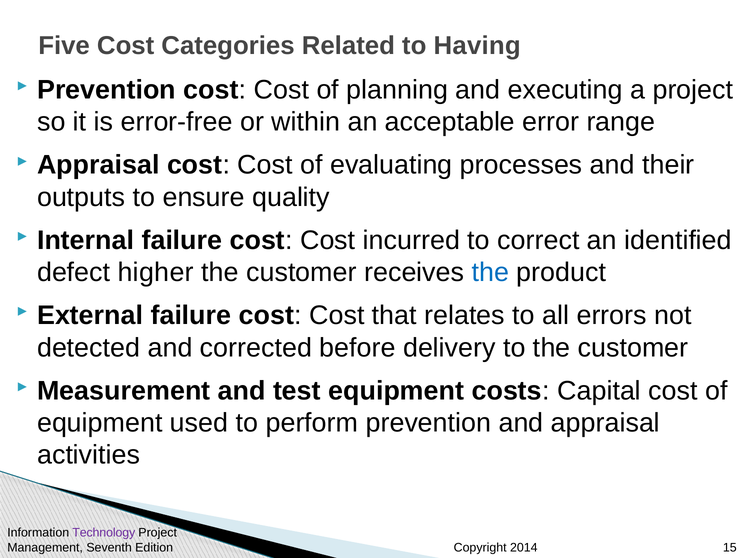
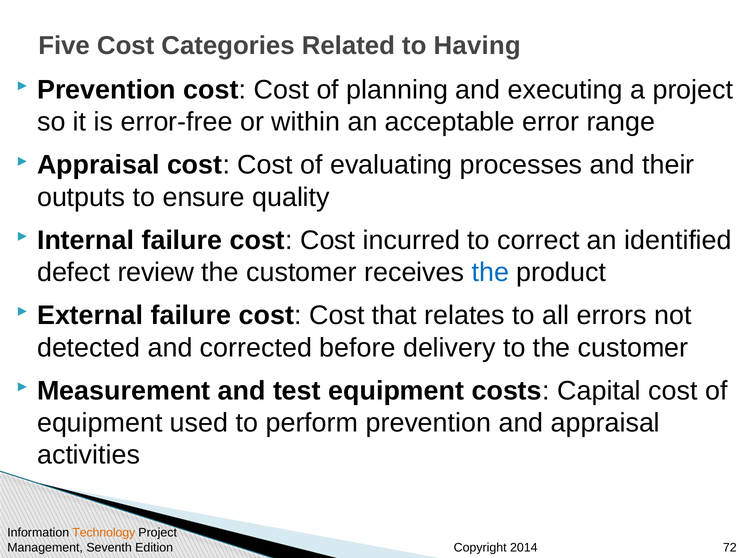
higher: higher -> review
Technology colour: purple -> orange
15: 15 -> 72
